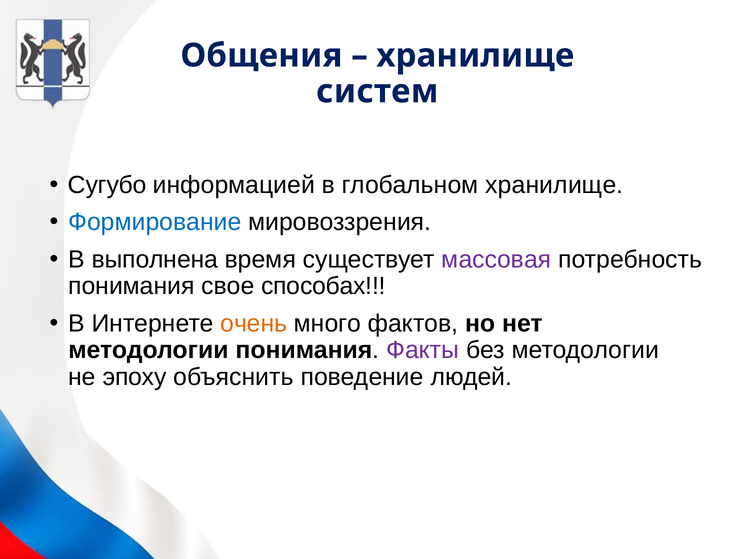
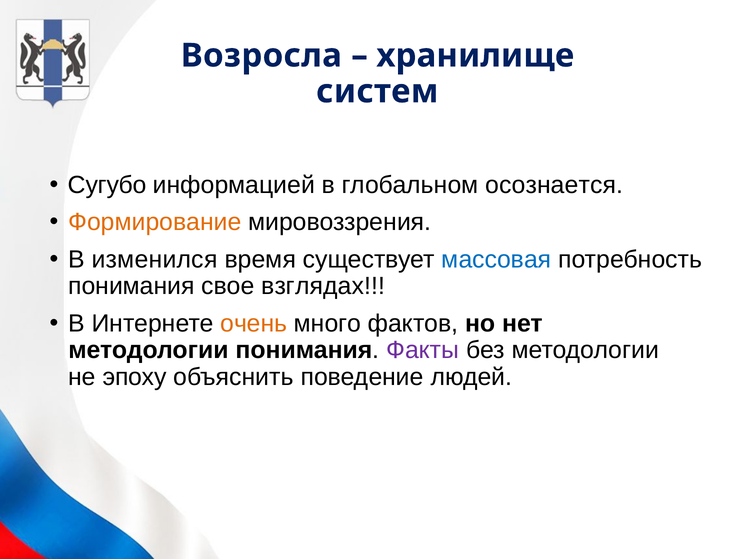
Общения: Общения -> Возросла
глобальном хранилище: хранилище -> осознается
Формирование colour: blue -> orange
выполнена: выполнена -> изменился
массовая colour: purple -> blue
способах: способах -> взглядах
